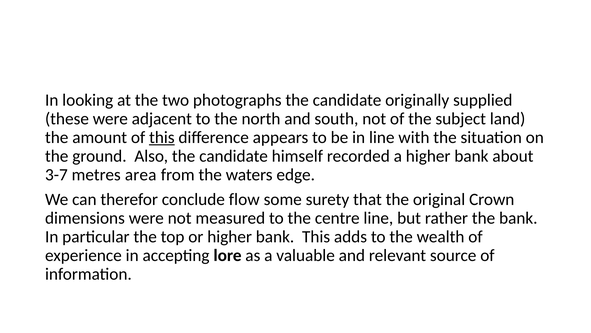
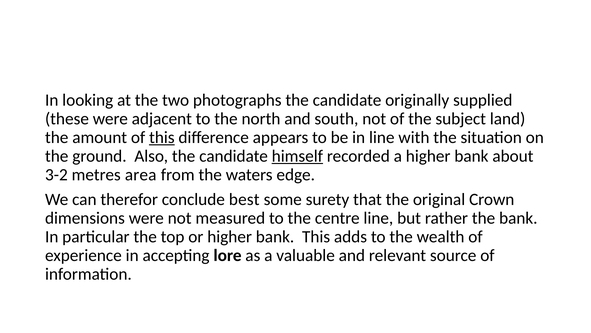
himself underline: none -> present
3-7: 3-7 -> 3-2
flow: flow -> best
